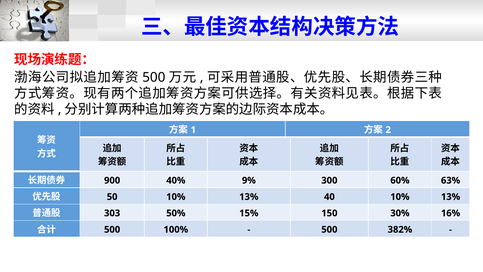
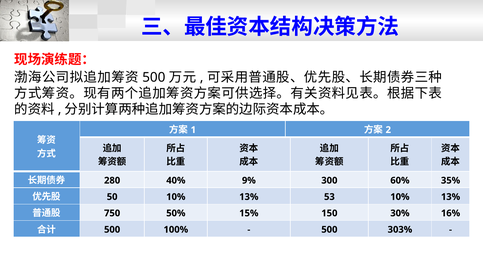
900: 900 -> 280
63%: 63% -> 35%
40: 40 -> 53
303: 303 -> 750
382%: 382% -> 303%
